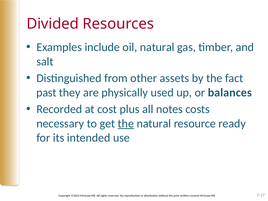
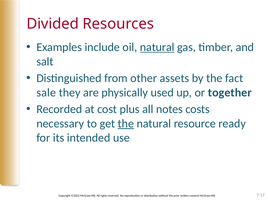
natural at (157, 47) underline: none -> present
past: past -> sale
balances: balances -> together
